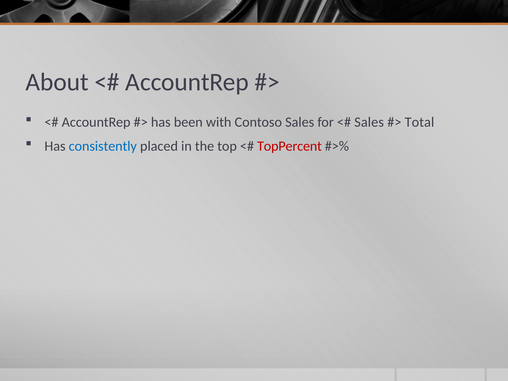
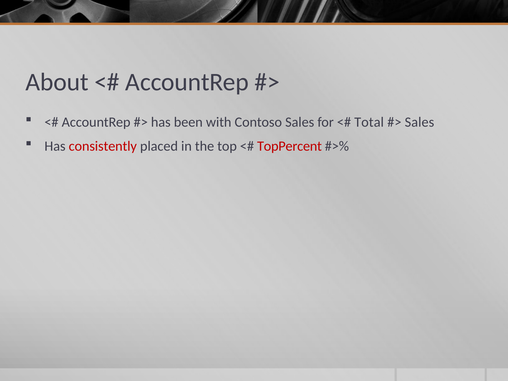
Sales at (369, 122): Sales -> Total
Total at (419, 122): Total -> Sales
consistently colour: blue -> red
